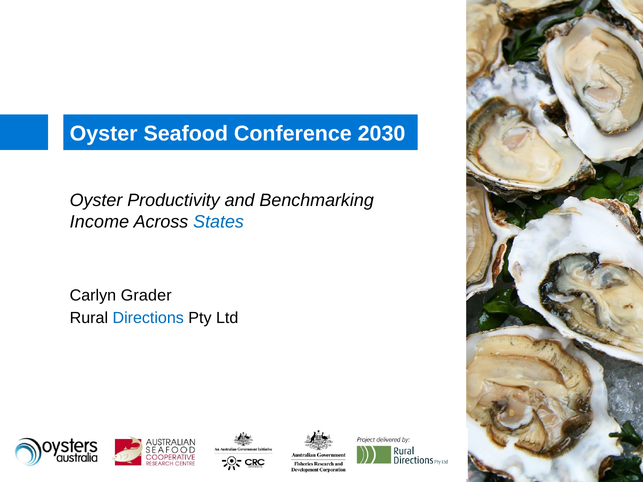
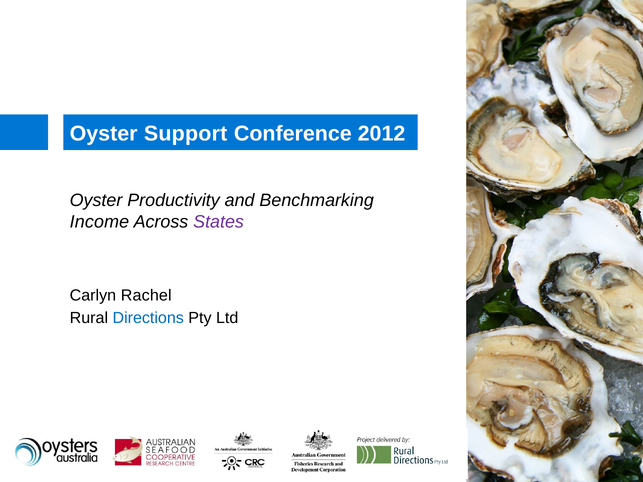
Seafood: Seafood -> Support
2030: 2030 -> 2012
States colour: blue -> purple
Grader: Grader -> Rachel
